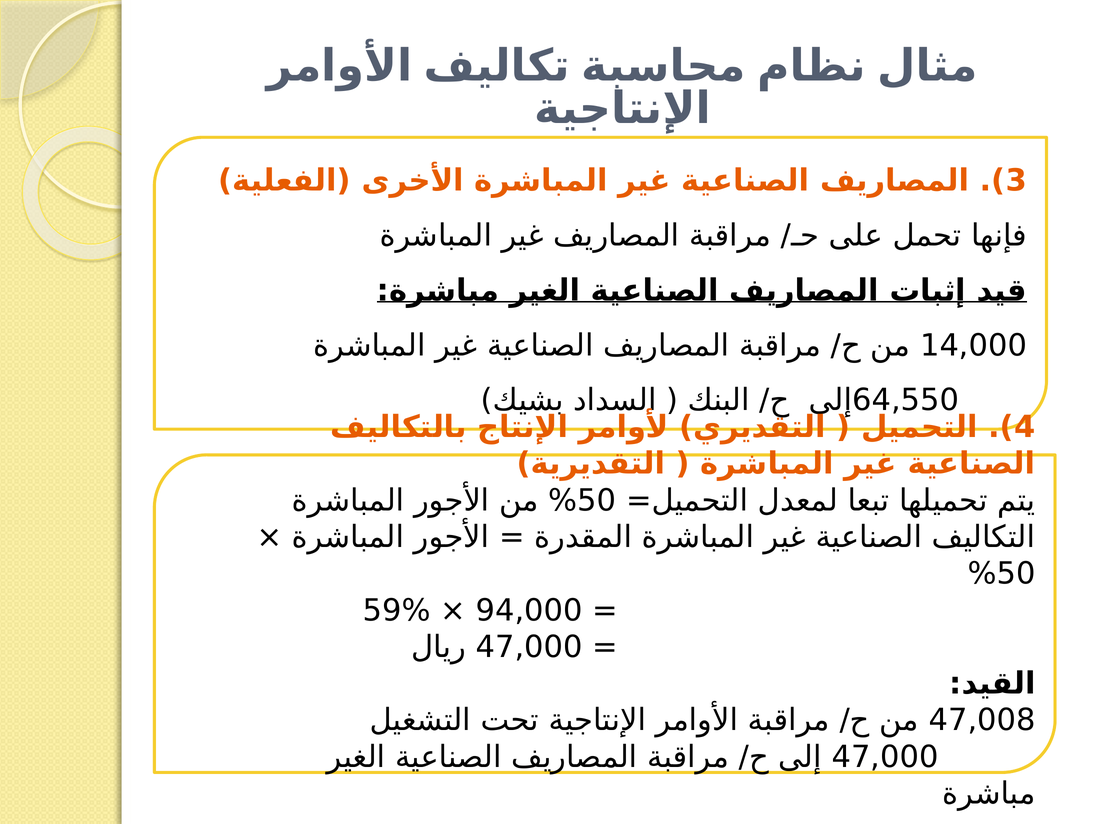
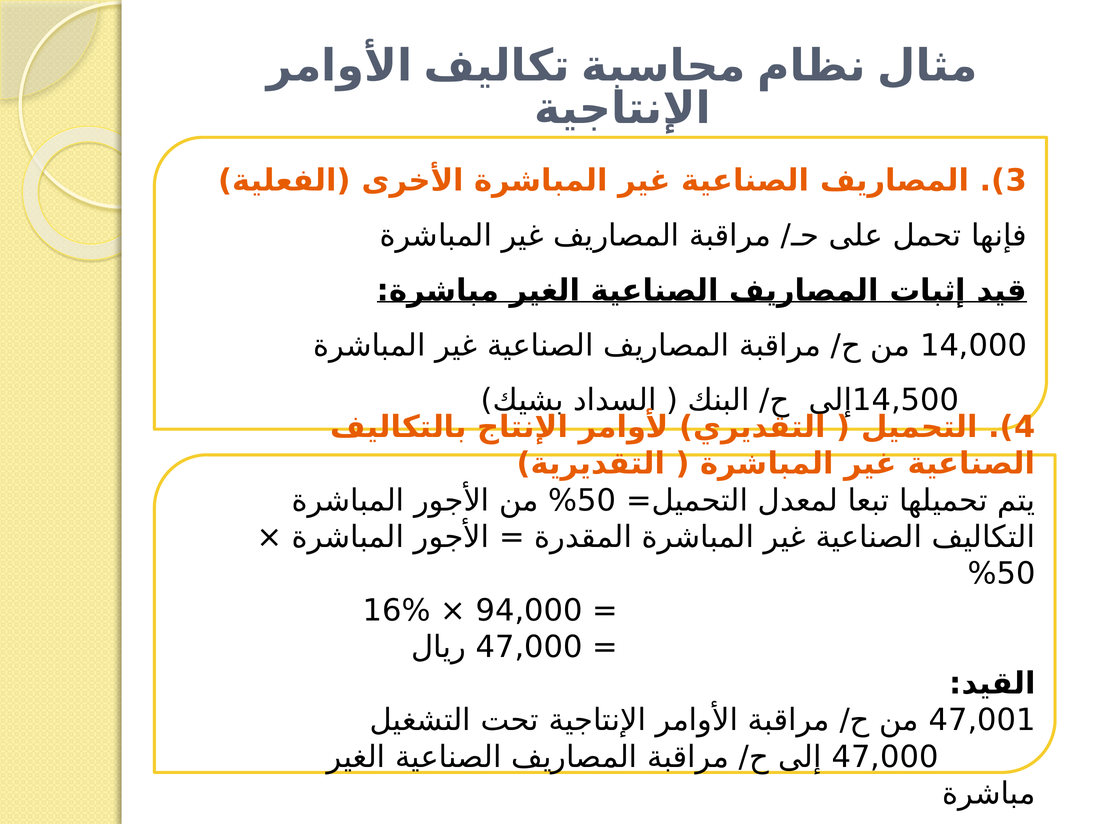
64,550: 64,550 -> 14,500
59%: 59% -> 16%
47,008: 47,008 -> 47,001
